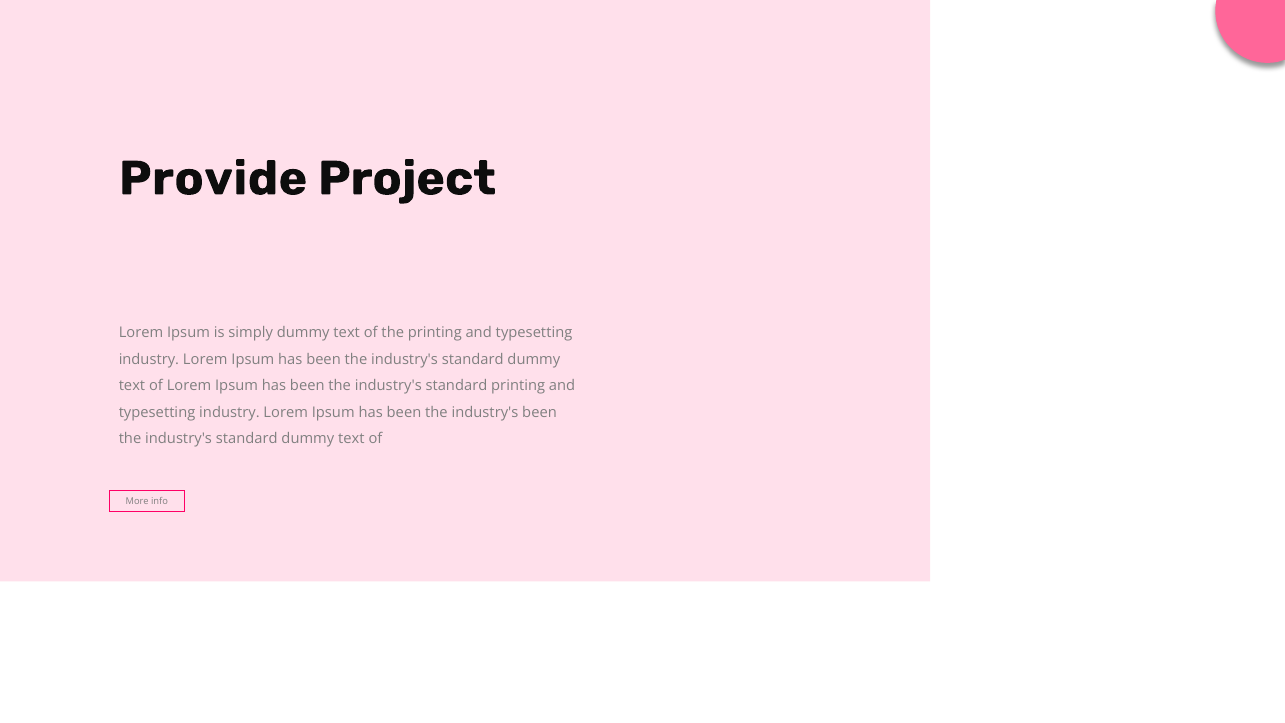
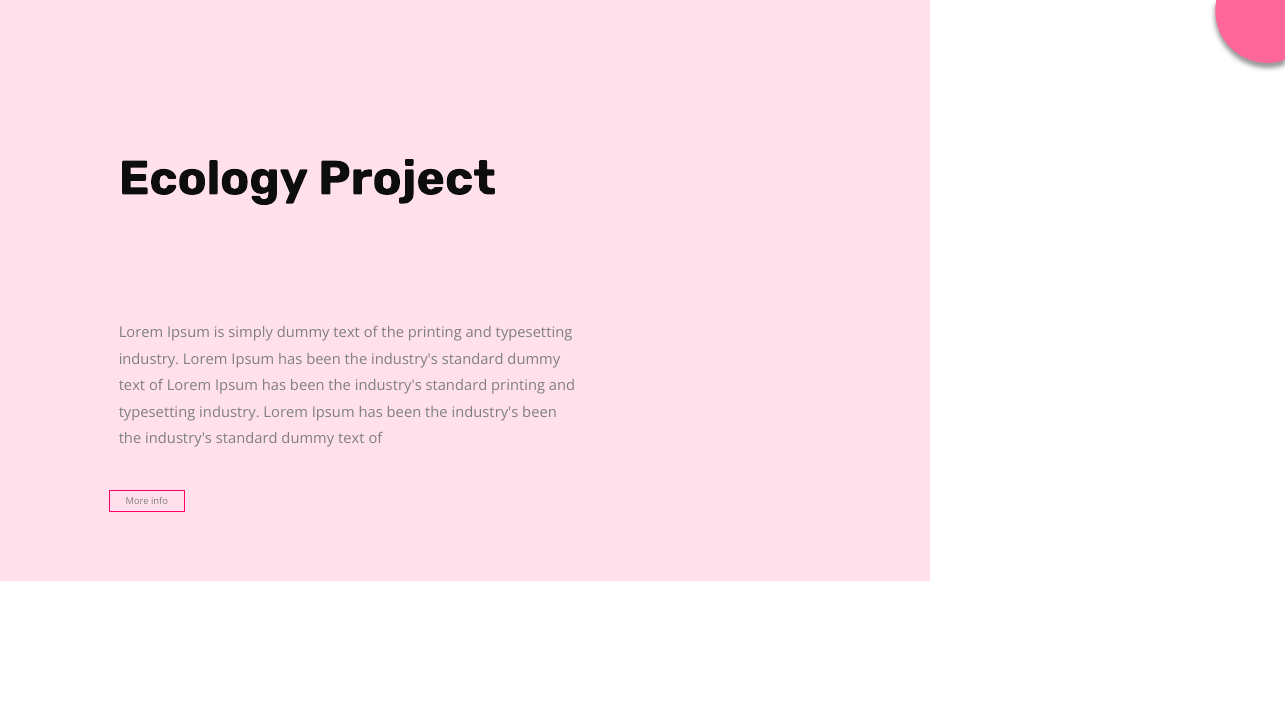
Provide: Provide -> Ecology
